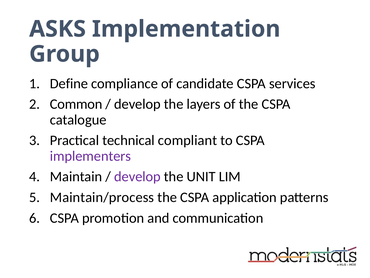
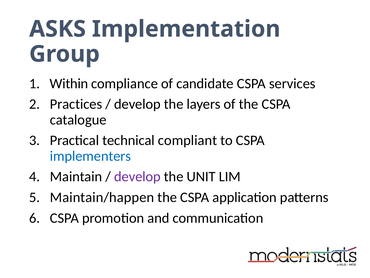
Define: Define -> Within
Common: Common -> Practices
implementers colour: purple -> blue
Maintain/process: Maintain/process -> Maintain/happen
